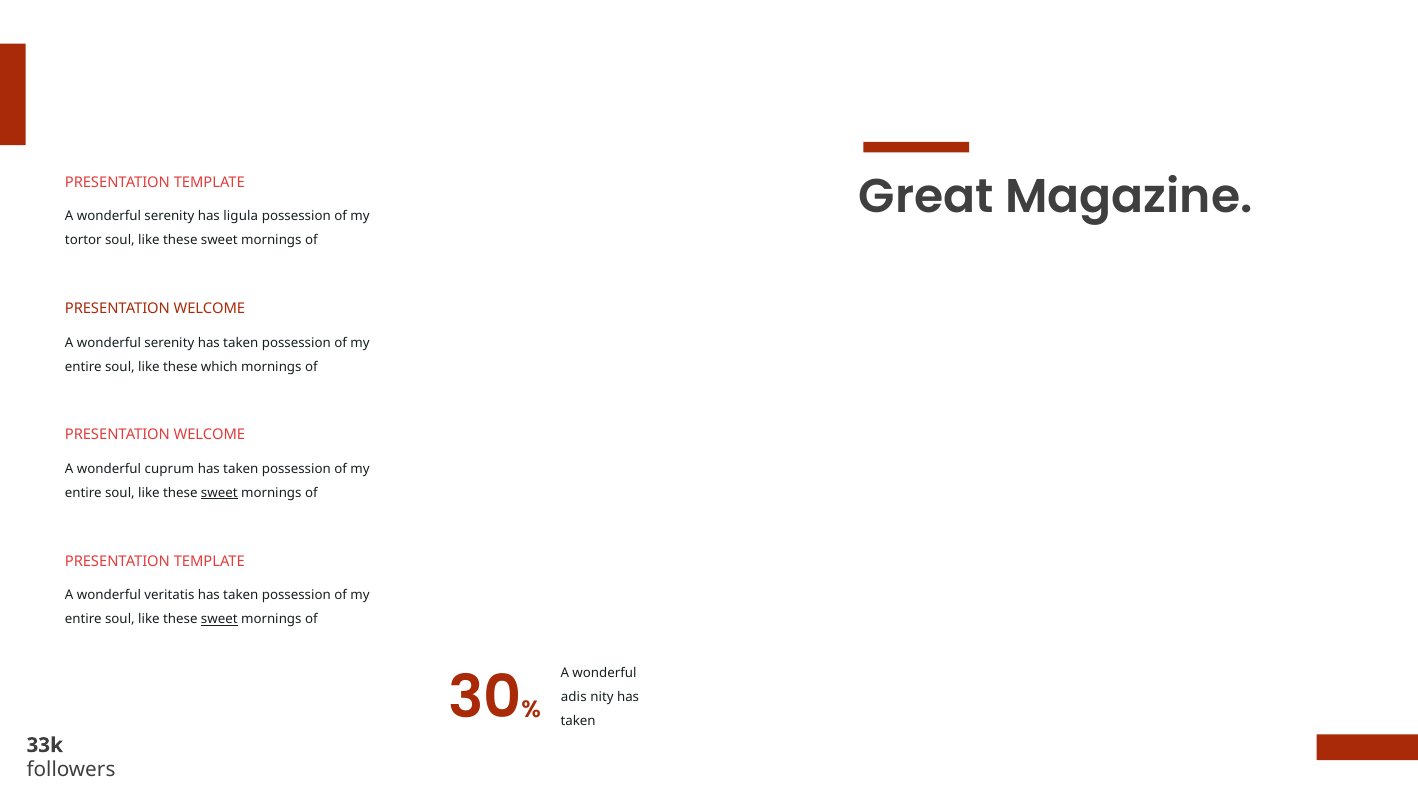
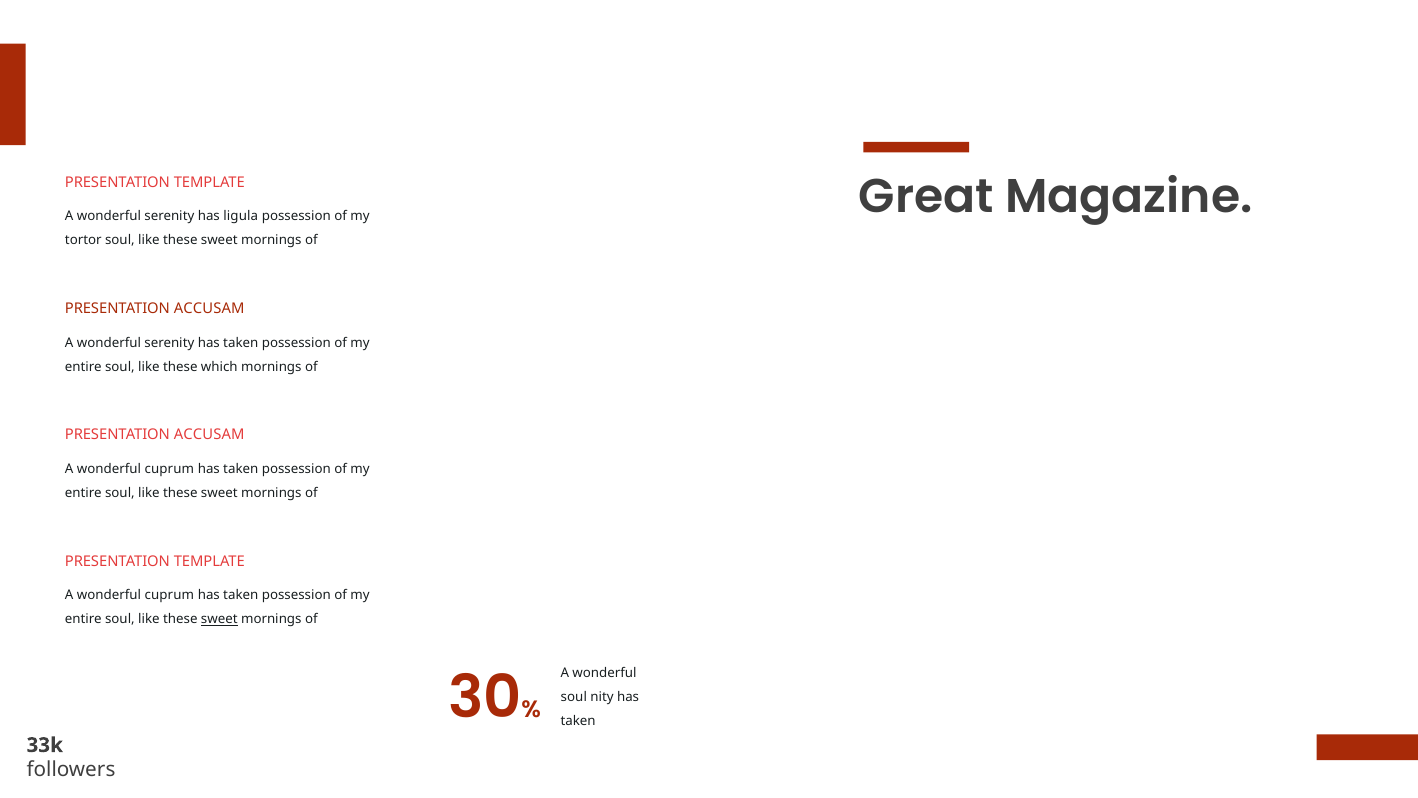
WELCOME at (209, 309): WELCOME -> ACCUSAM
WELCOME at (209, 435): WELCOME -> ACCUSAM
sweet at (219, 493) underline: present -> none
veritatis at (169, 595): veritatis -> cuprum
adis at (574, 697): adis -> soul
